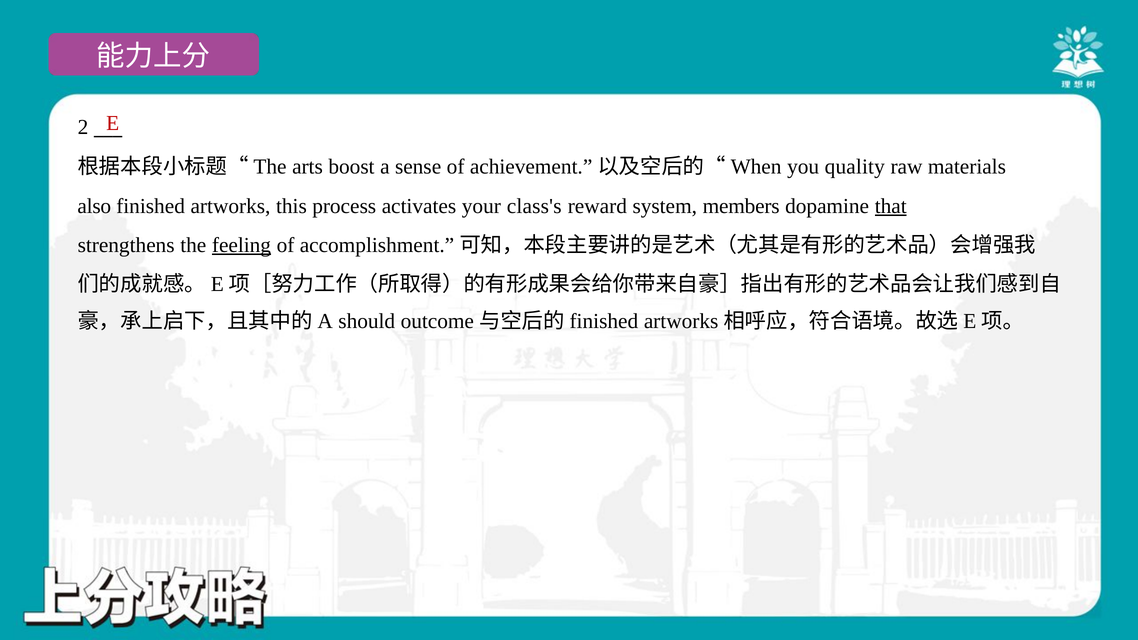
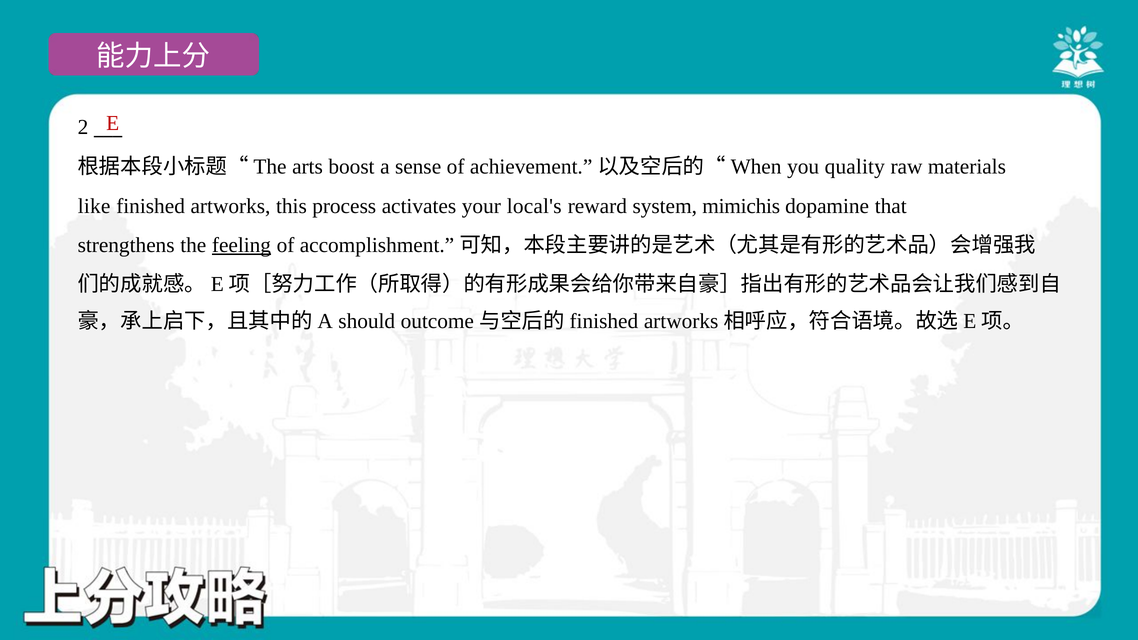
also: also -> like
class's: class's -> local's
members: members -> mimichis
that underline: present -> none
